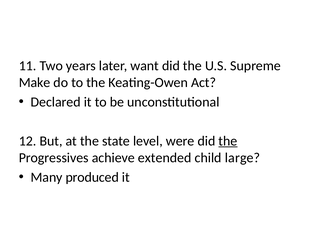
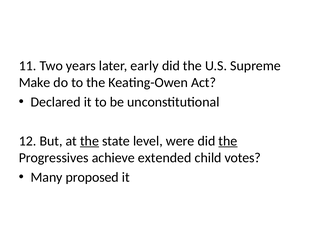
want: want -> early
the at (89, 141) underline: none -> present
large: large -> votes
produced: produced -> proposed
